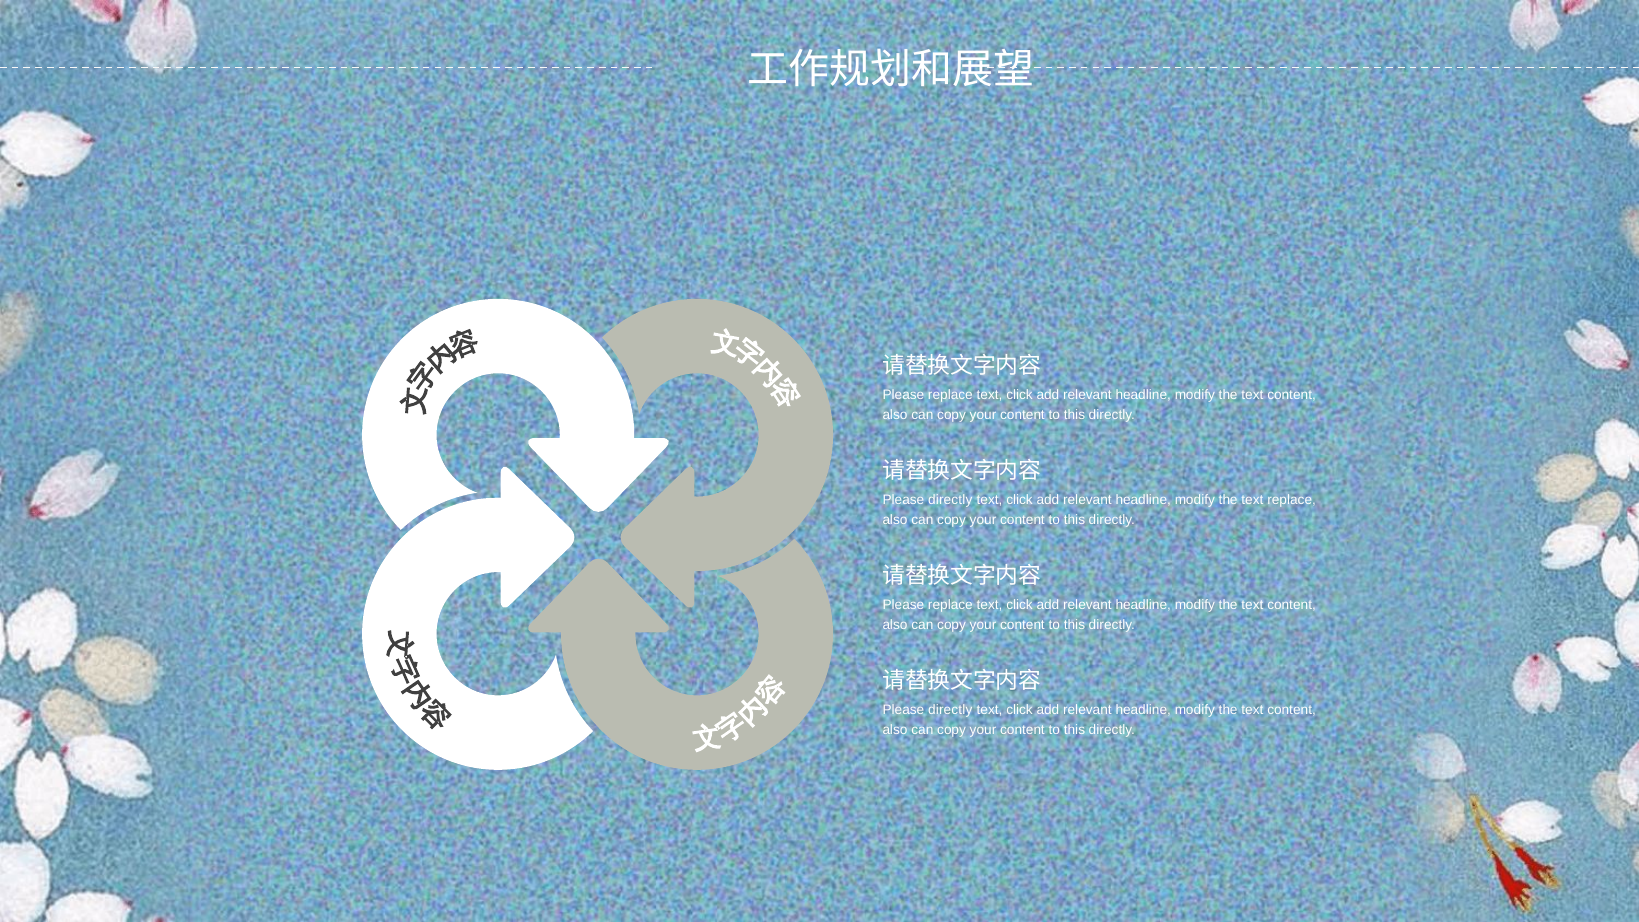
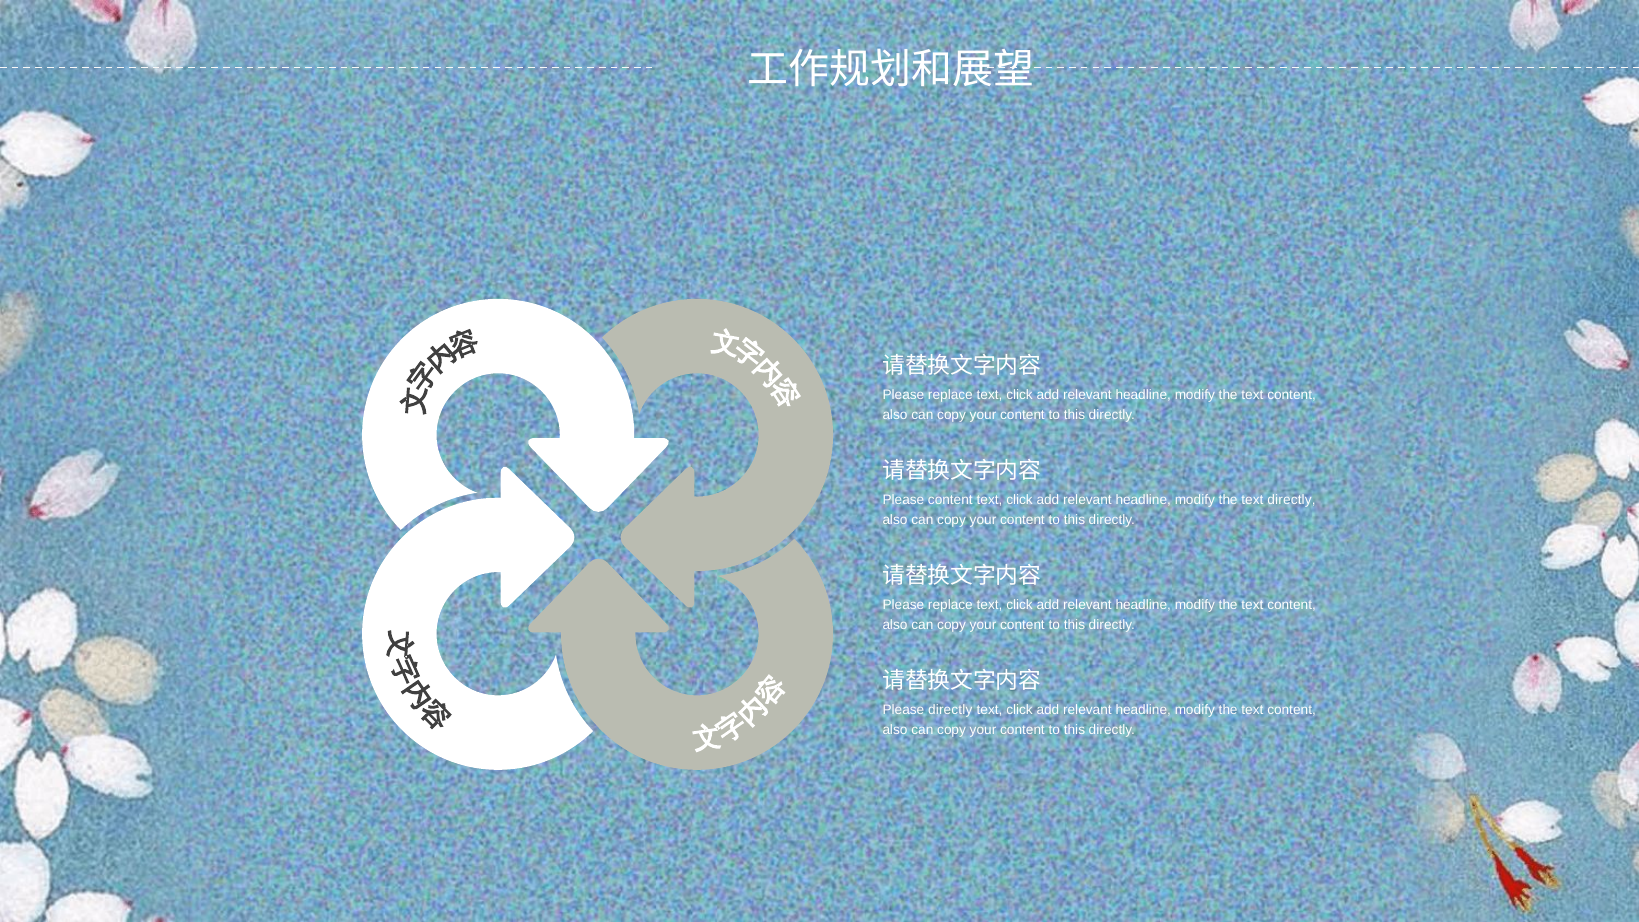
directly at (950, 500): directly -> content
text replace: replace -> directly
